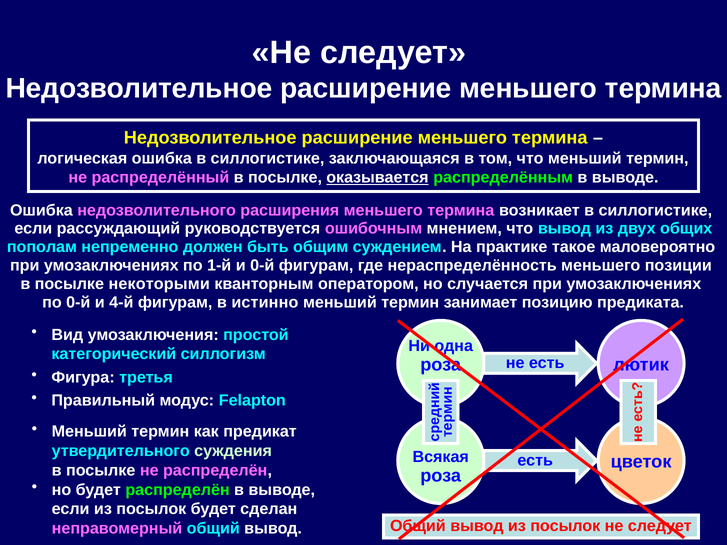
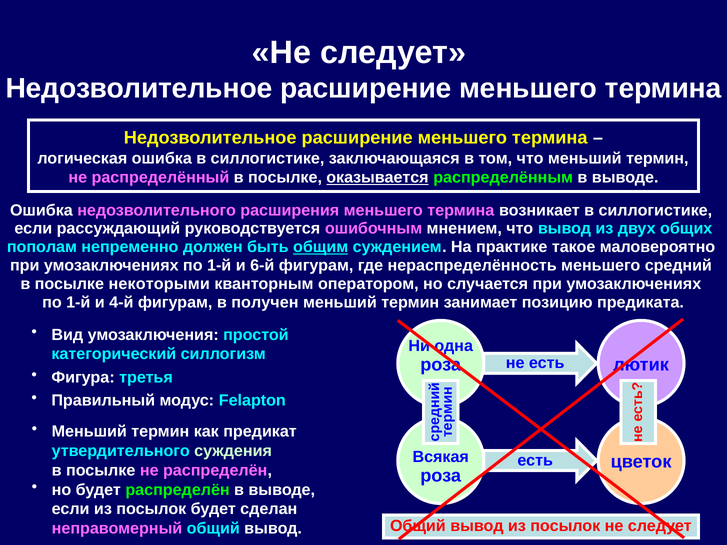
общим underline: none -> present
и 0-й: 0-й -> 6-й
позиции: позиции -> средний
0-й at (78, 302): 0-й -> 1-й
истинно: истинно -> получен
